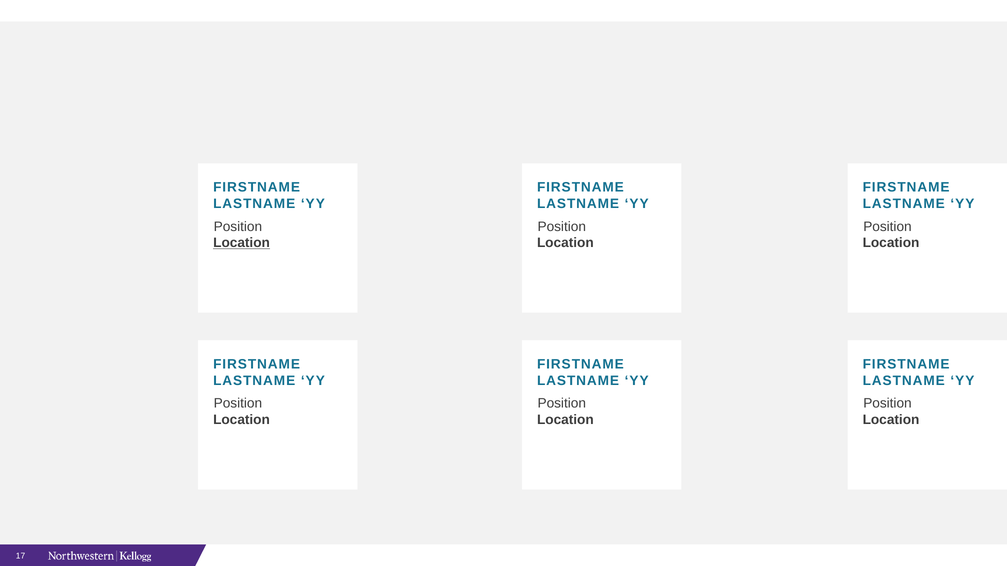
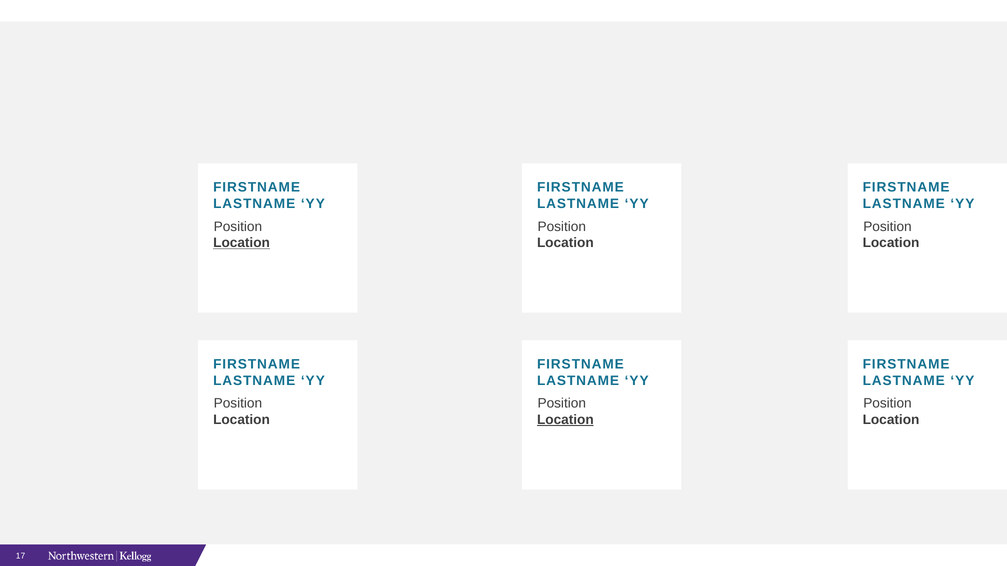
Location at (565, 420) underline: none -> present
